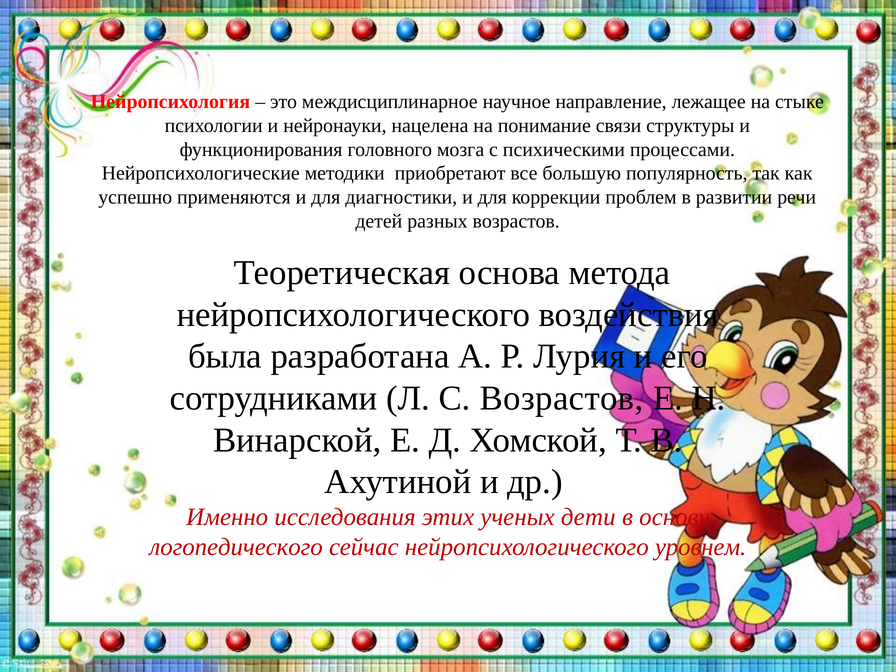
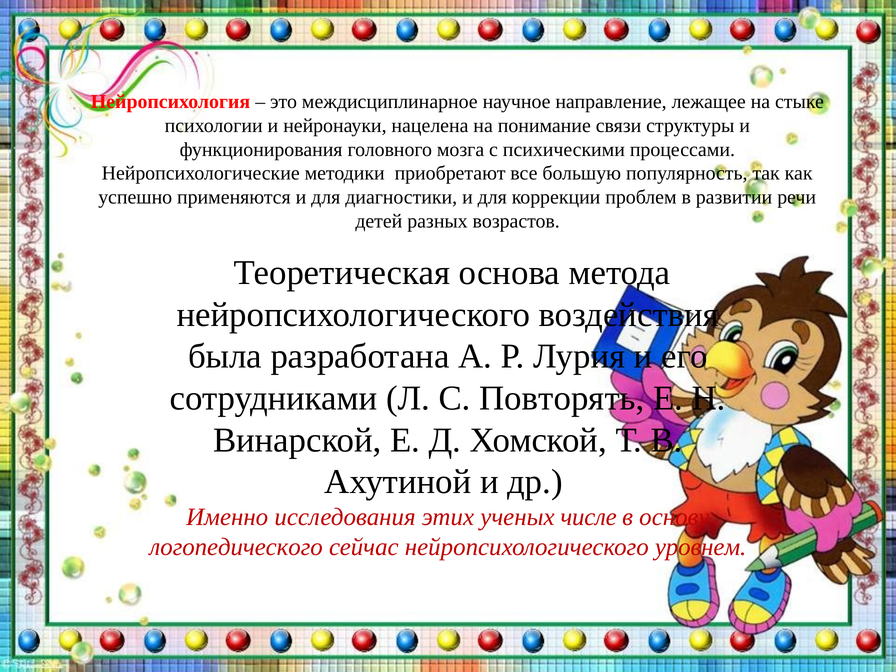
С Возрастов: Возрастов -> Повторять
дети: дети -> числе
